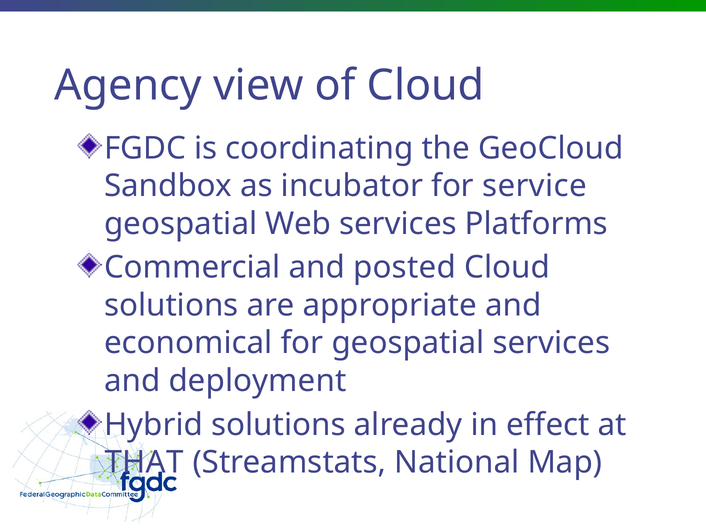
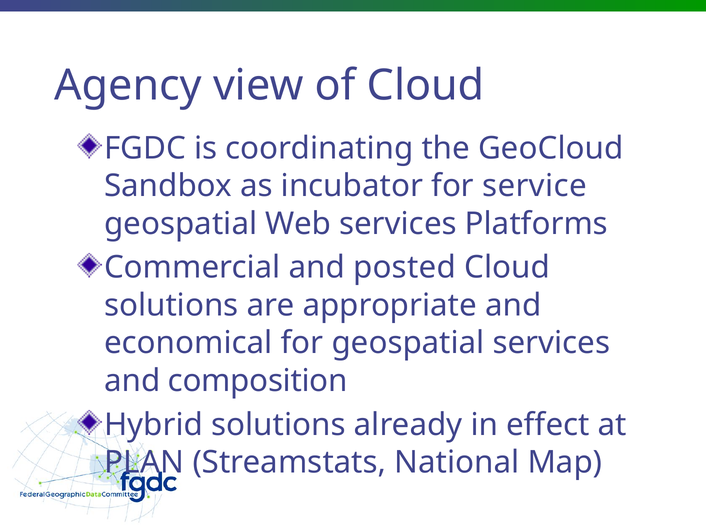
deployment: deployment -> composition
THAT: THAT -> PLAN
